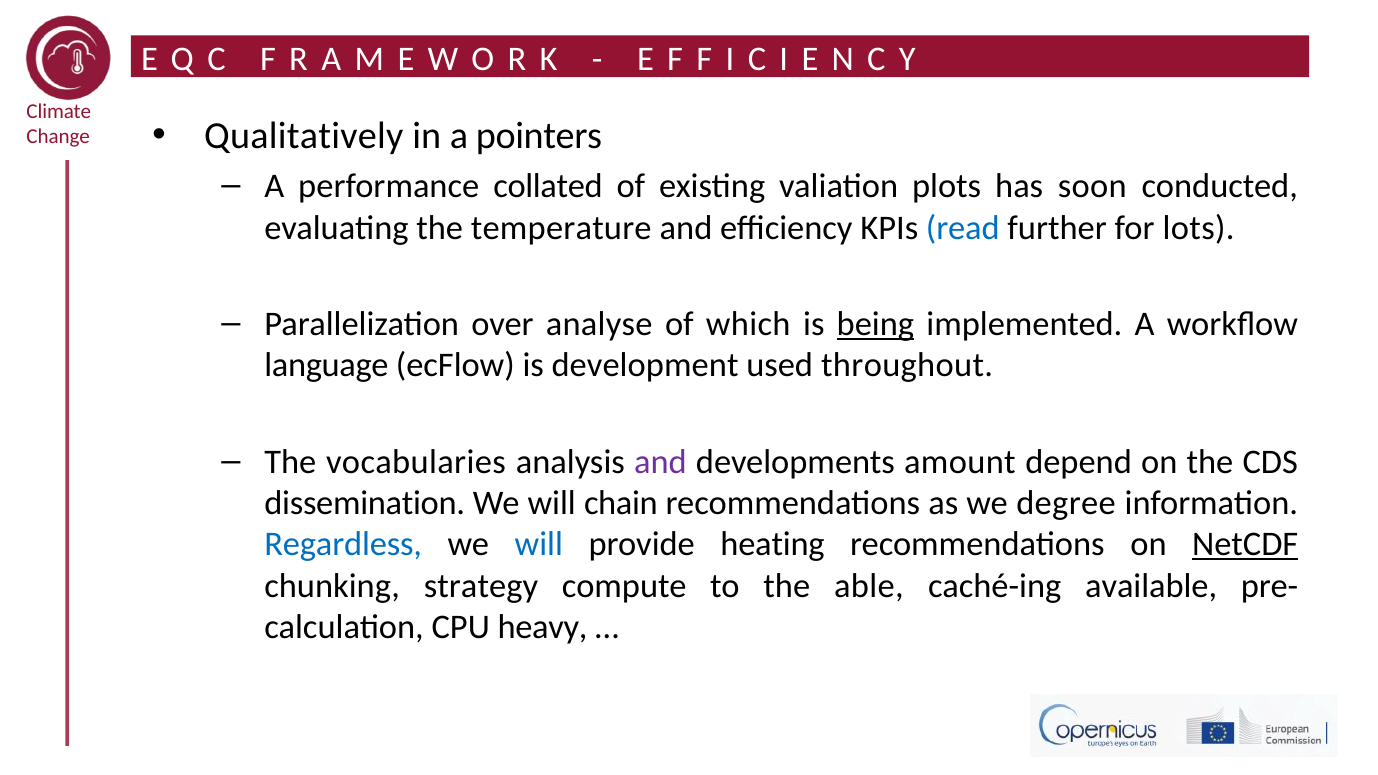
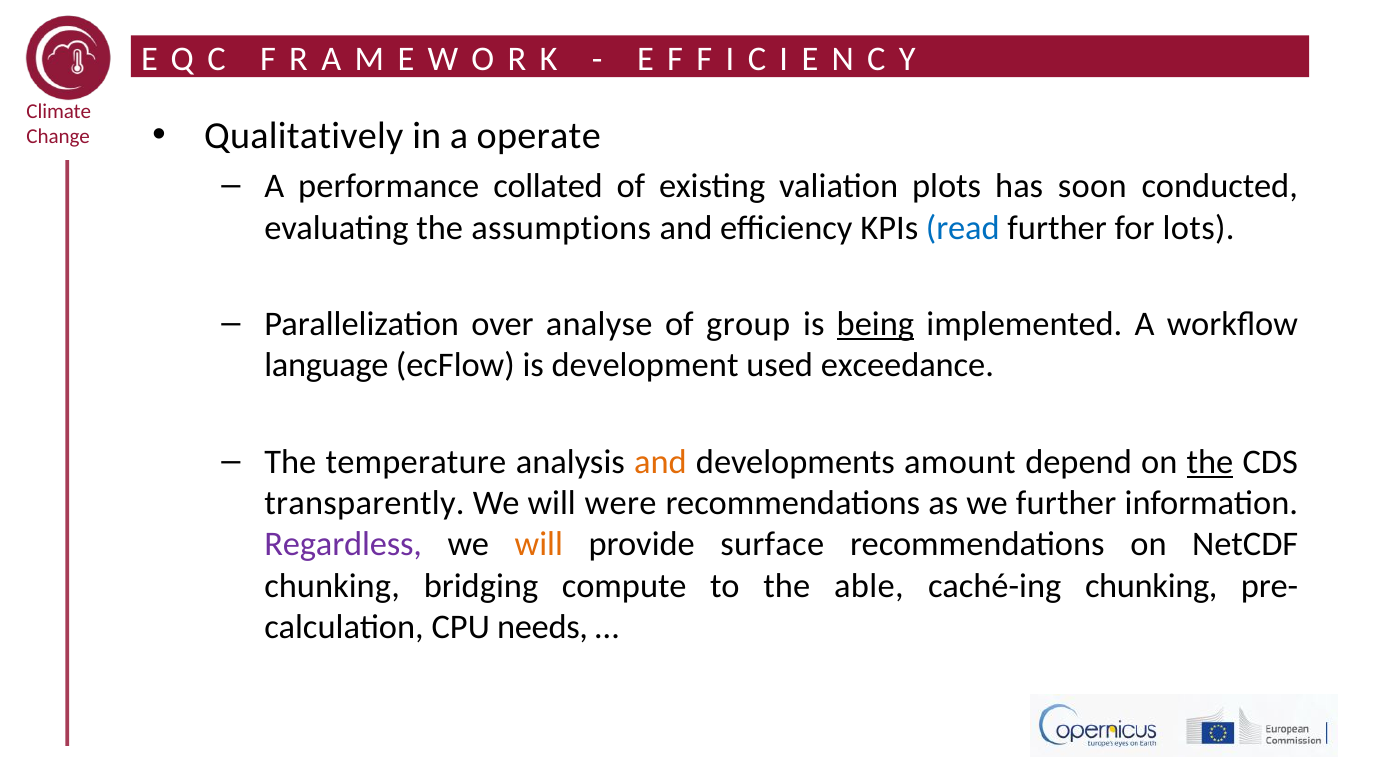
pointers: pointers -> operate
temperature: temperature -> assumptions
which: which -> group
throughout: throughout -> exceedance
vocabularies: vocabularies -> temperature
and at (660, 462) colour: purple -> orange
the at (1210, 462) underline: none -> present
dissemination: dissemination -> transparently
chain: chain -> were
we degree: degree -> further
Regardless colour: blue -> purple
will at (539, 545) colour: blue -> orange
heating: heating -> surface
NetCDF underline: present -> none
strategy: strategy -> bridging
caché-ing available: available -> chunking
heavy: heavy -> needs
